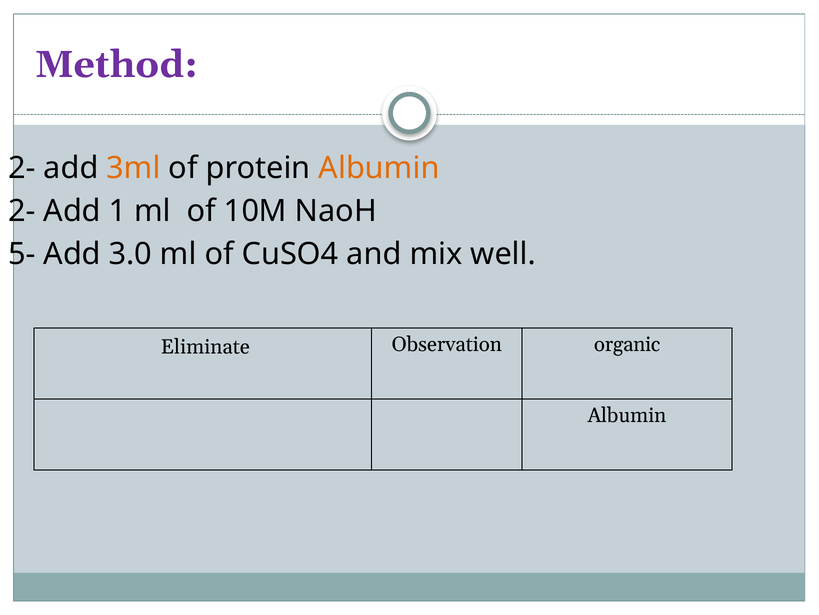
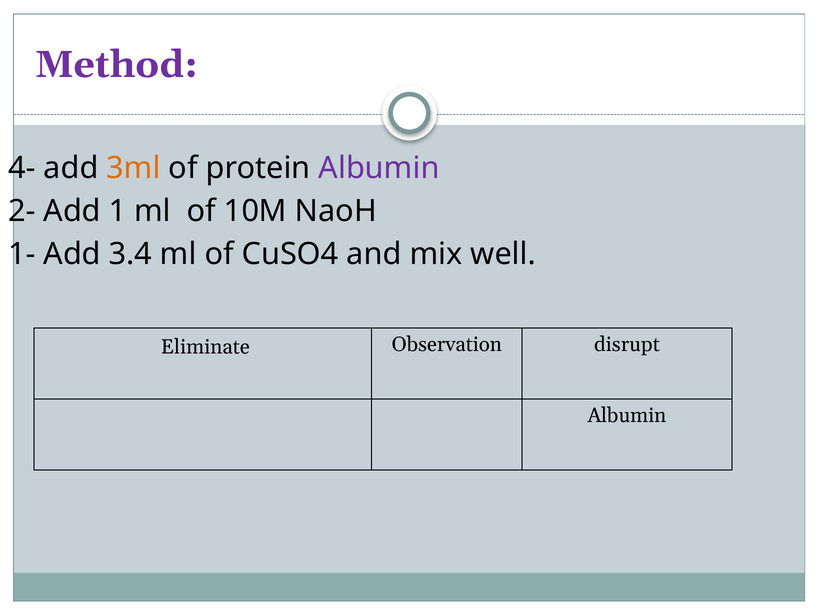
2- at (22, 168): 2- -> 4-
Albumin at (379, 168) colour: orange -> purple
5-: 5- -> 1-
3.0: 3.0 -> 3.4
organic: organic -> disrupt
